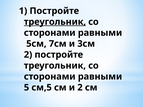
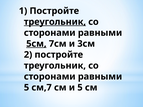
5см underline: none -> present
см,5: см,5 -> см,7
и 2: 2 -> 5
